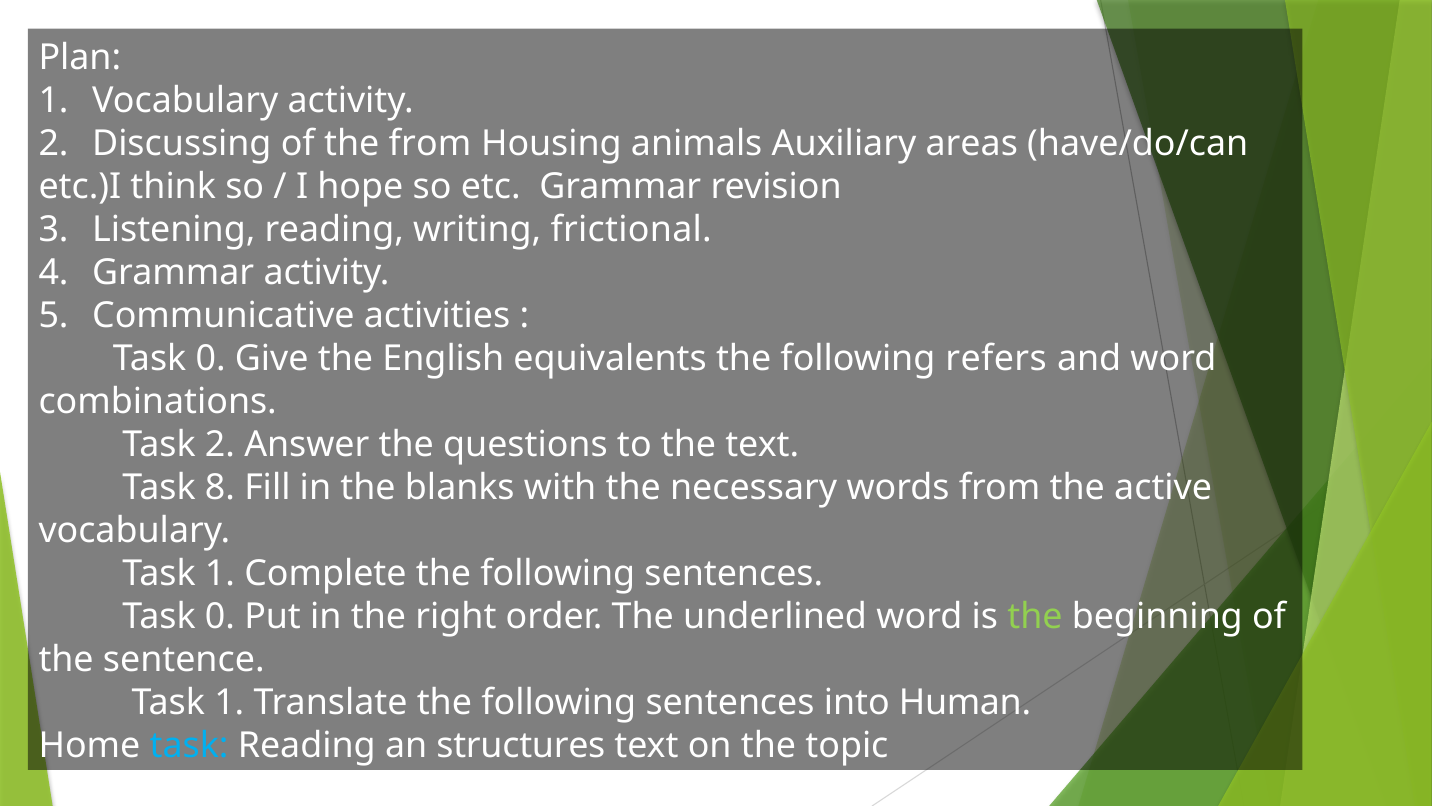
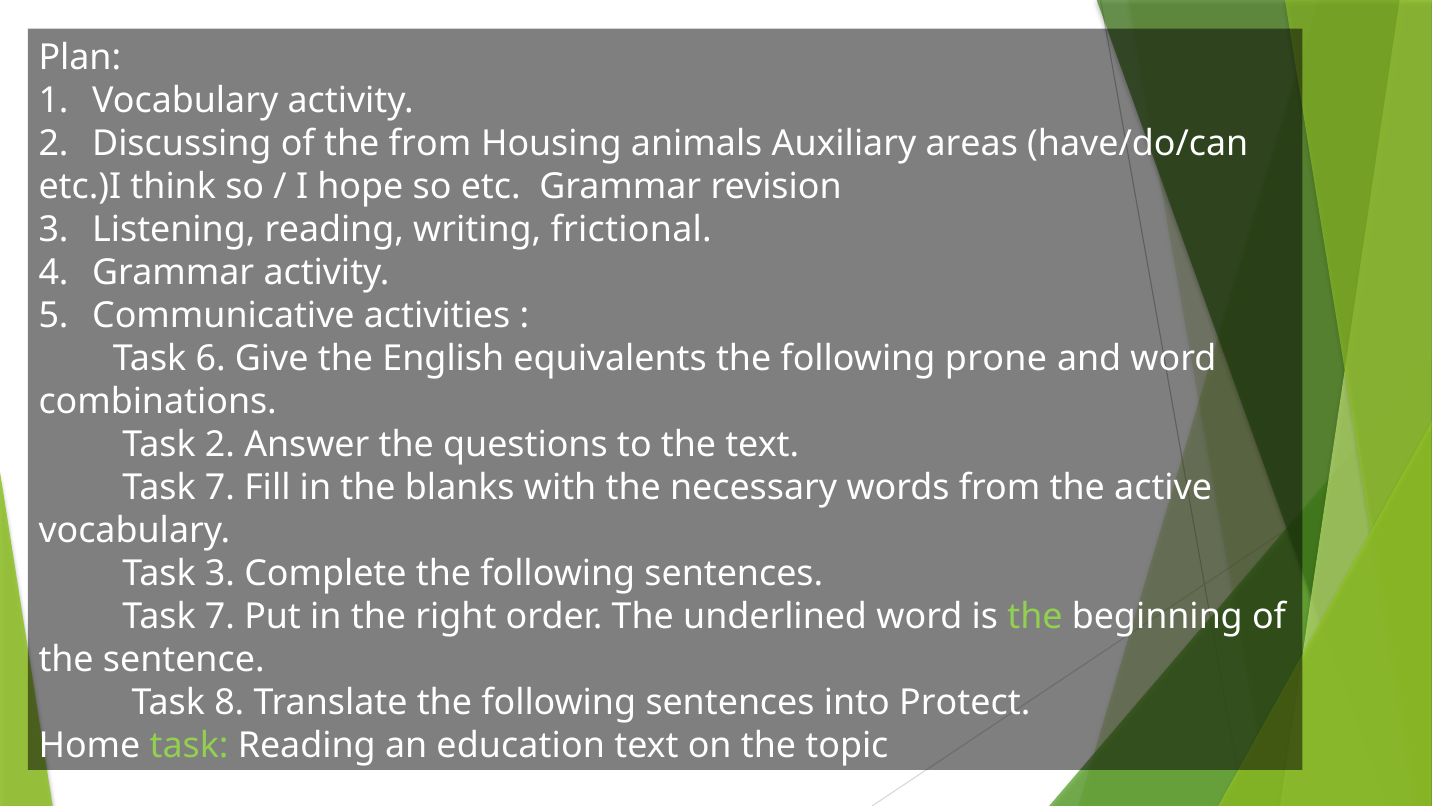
0 at (211, 359): 0 -> 6
refers: refers -> prone
8 at (220, 487): 8 -> 7
1 at (220, 573): 1 -> 3
0 at (220, 616): 0 -> 7
1 at (229, 702): 1 -> 8
Human: Human -> Protect
task at (189, 745) colour: light blue -> light green
structures: structures -> education
